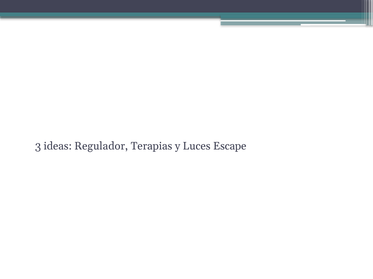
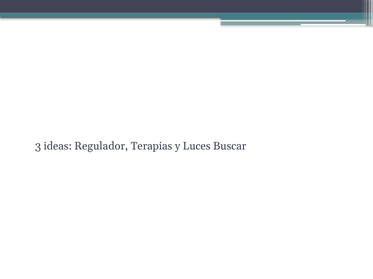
Escape: Escape -> Buscar
